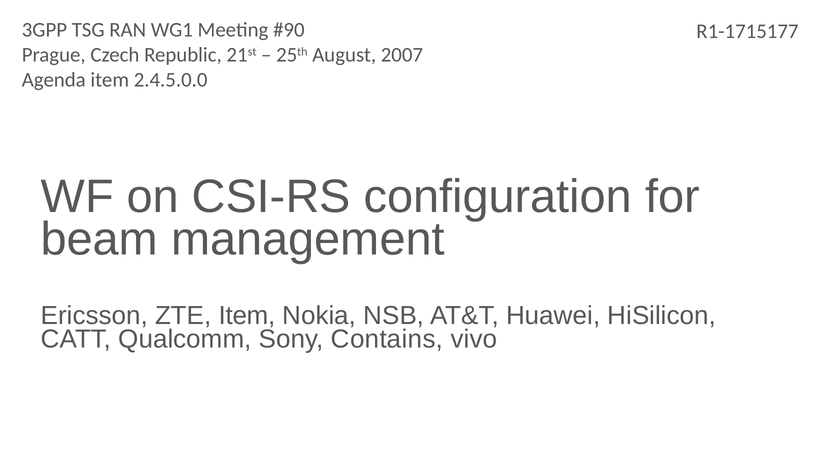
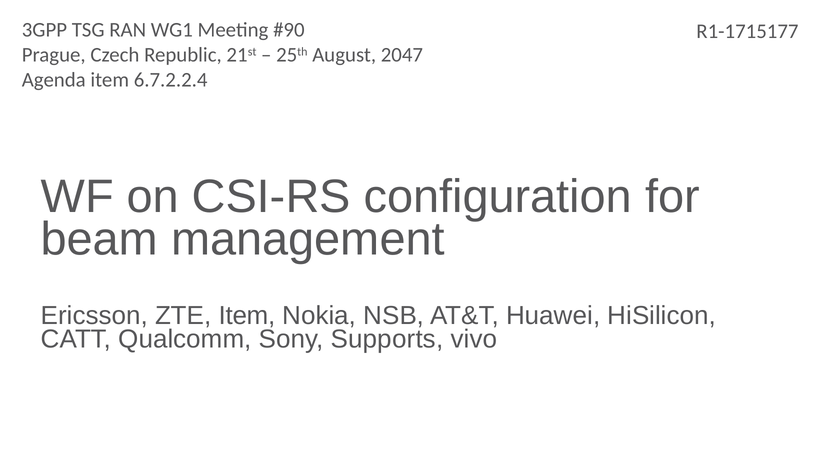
2007: 2007 -> 2047
2.4.5.0.0: 2.4.5.0.0 -> 6.7.2.2.4
Contains: Contains -> Supports
